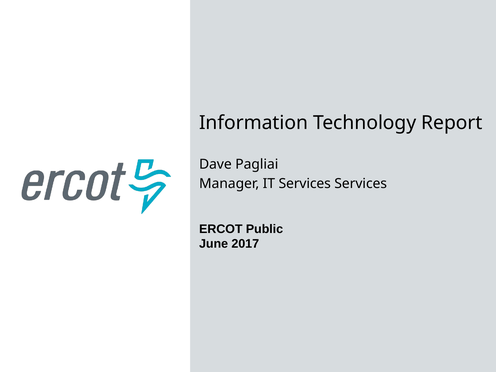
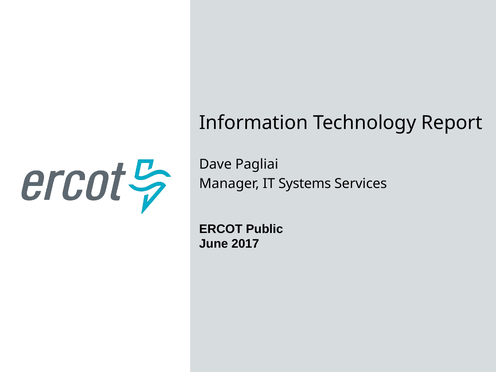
IT Services: Services -> Systems
